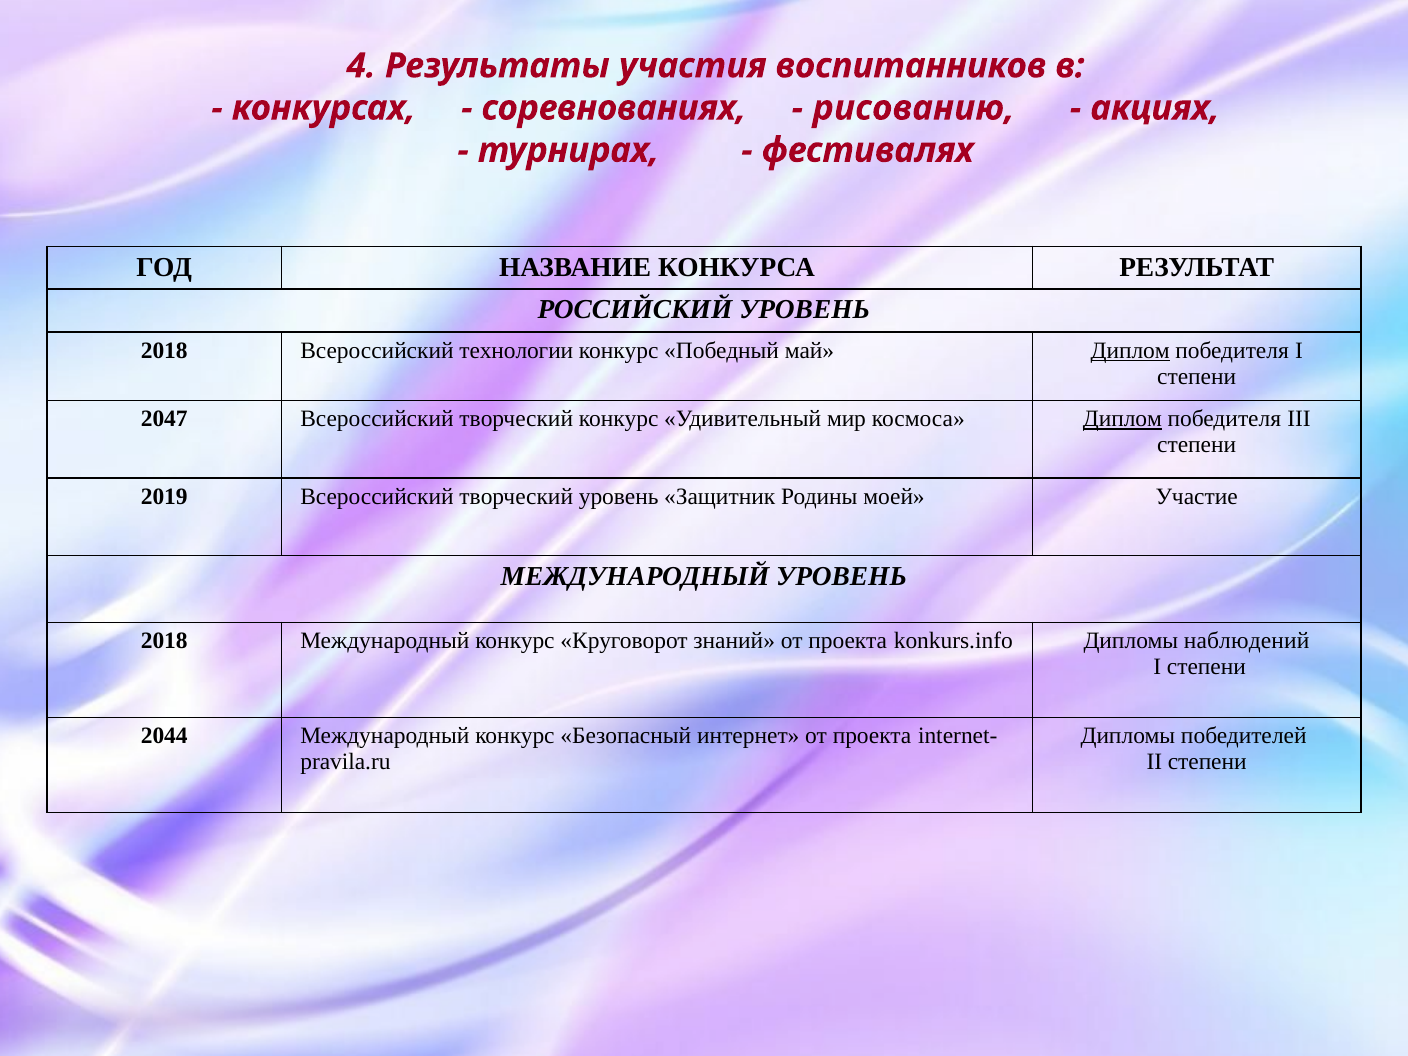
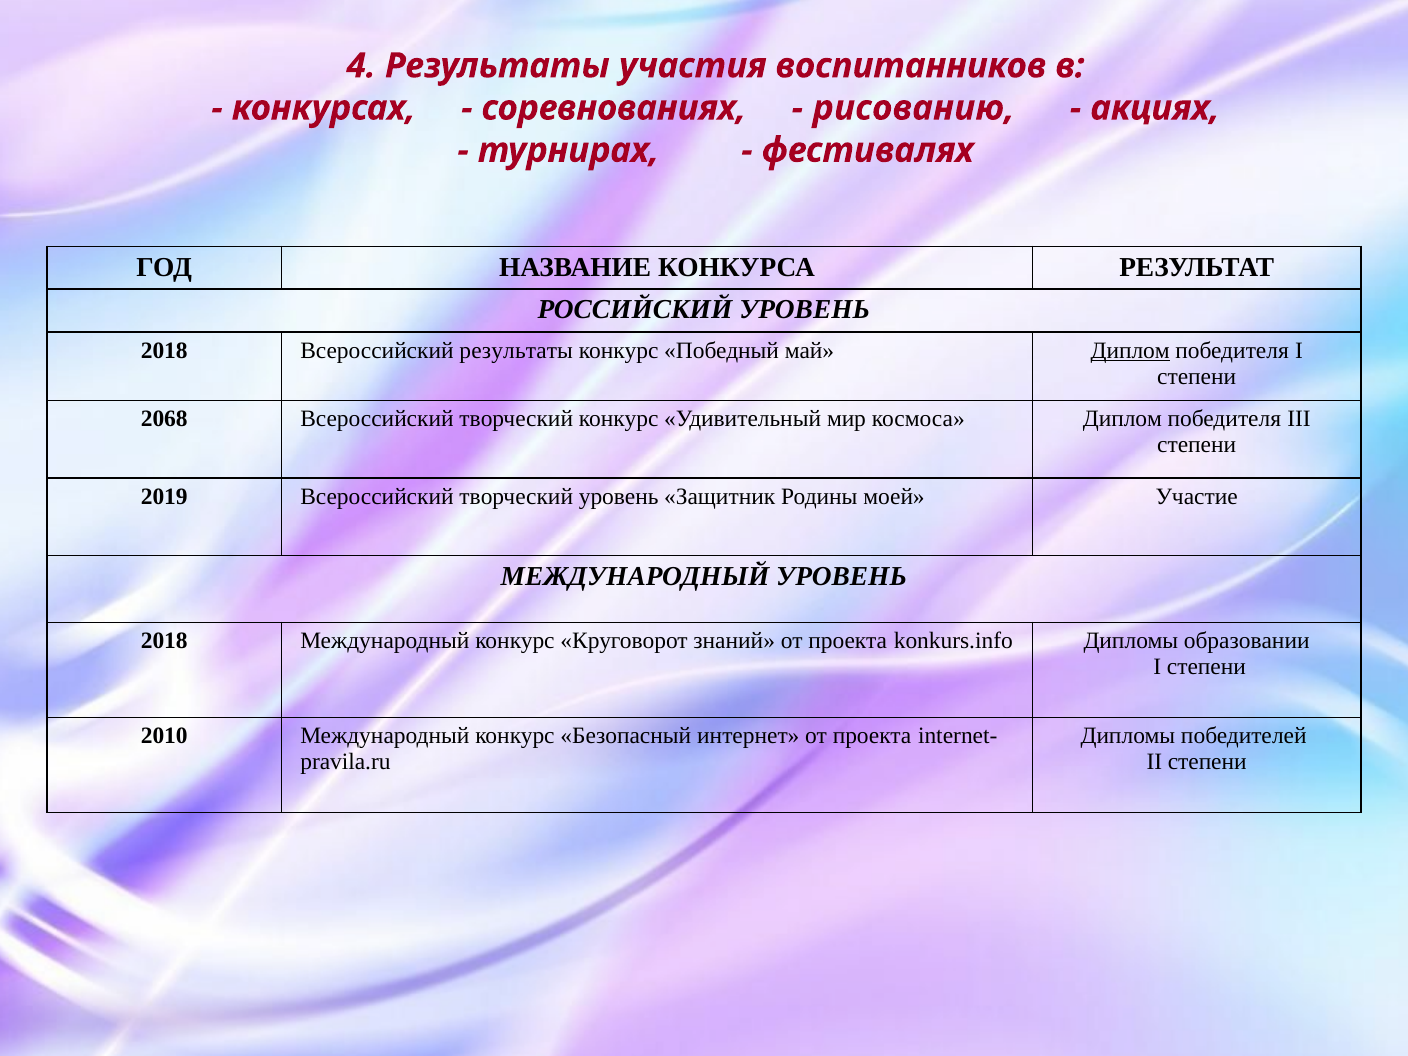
Всероссийский технологии: технологии -> результаты
2047: 2047 -> 2068
Диплом at (1122, 419) underline: present -> none
наблюдений: наблюдений -> образовании
2044: 2044 -> 2010
